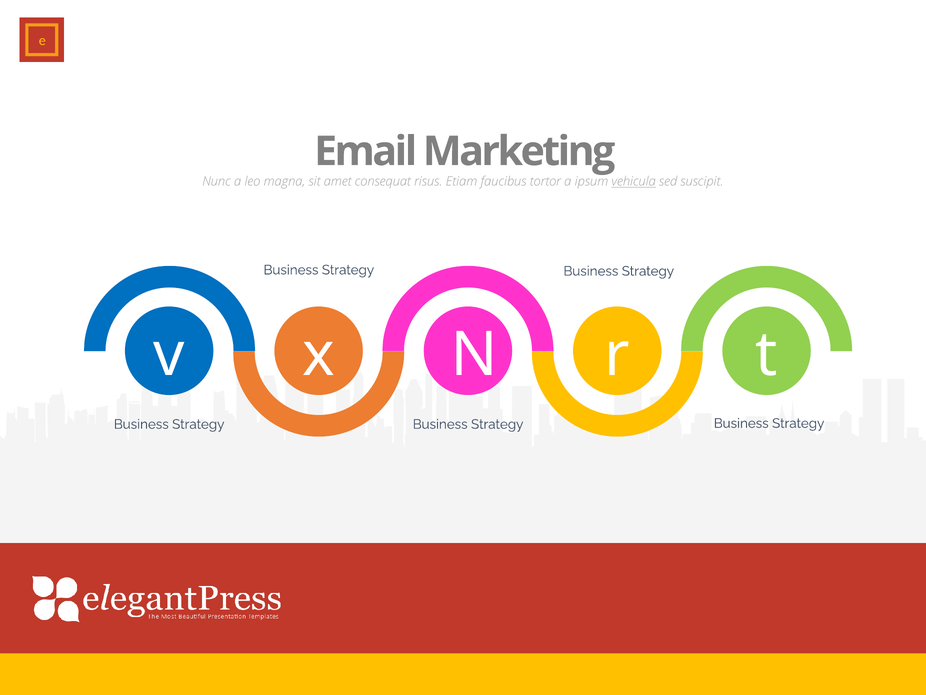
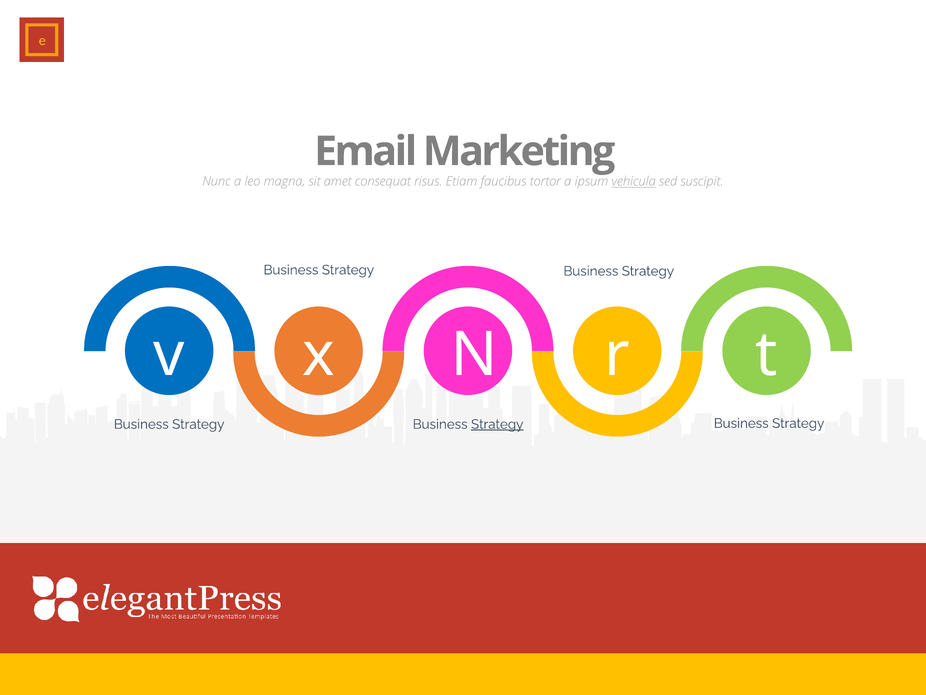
Strategy at (497, 424) underline: none -> present
